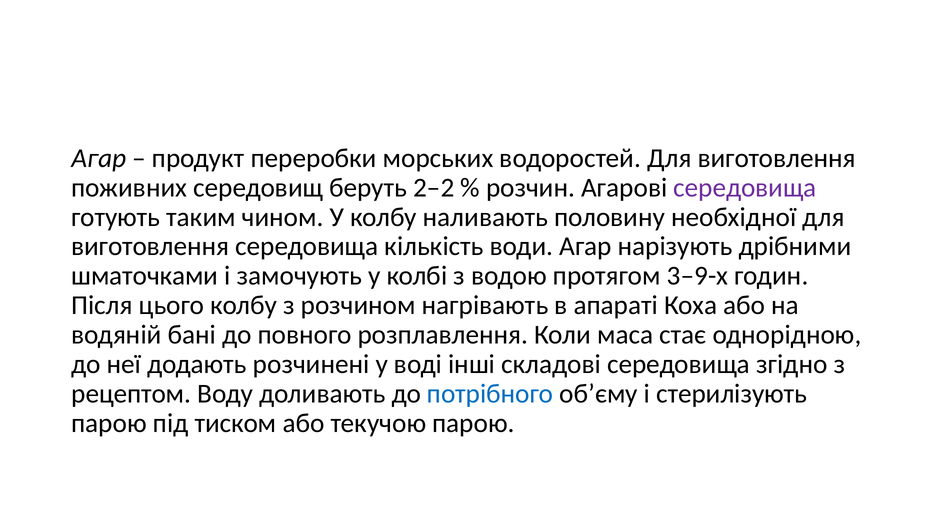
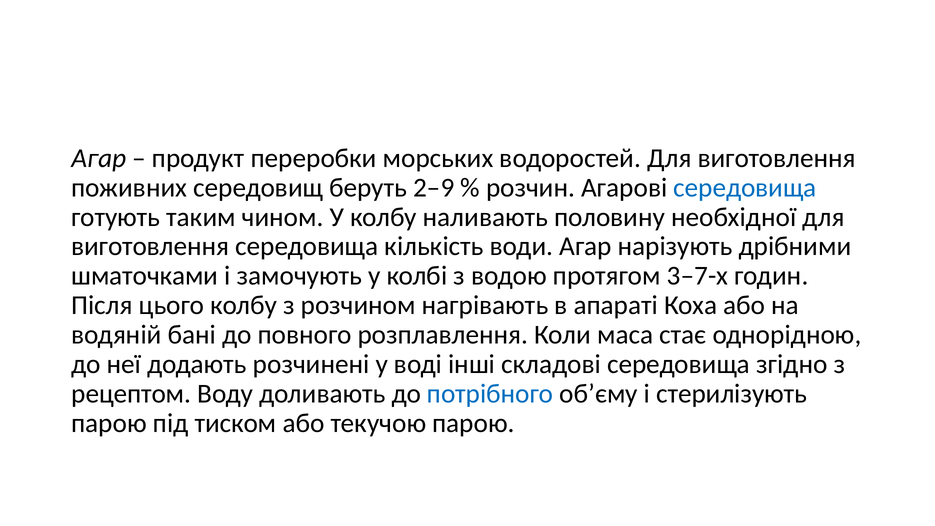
2–2: 2–2 -> 2–9
середовища at (745, 188) colour: purple -> blue
3–9-х: 3–9-х -> 3–7-х
